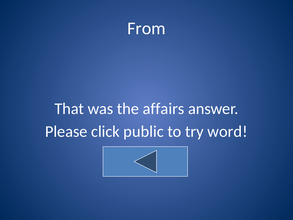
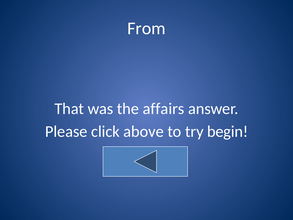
public: public -> above
word: word -> begin
